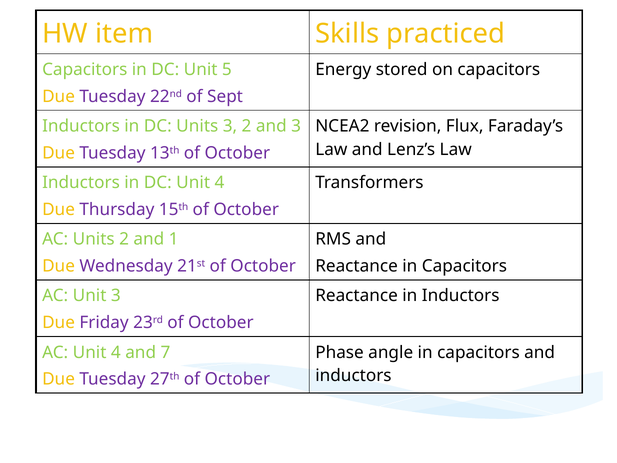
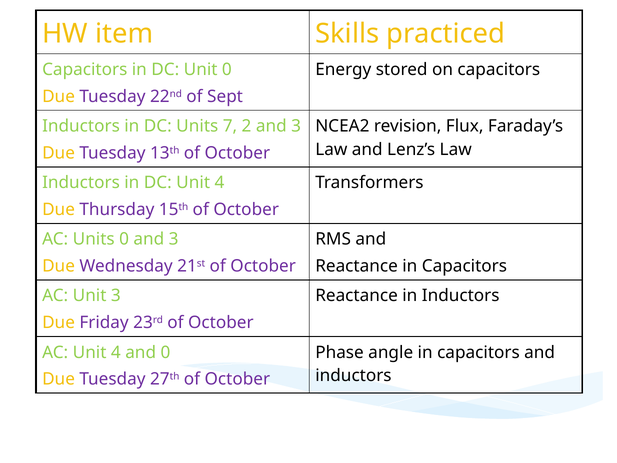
Unit 5: 5 -> 0
Units 3: 3 -> 7
Units 2: 2 -> 0
1 at (174, 239): 1 -> 3
and 7: 7 -> 0
